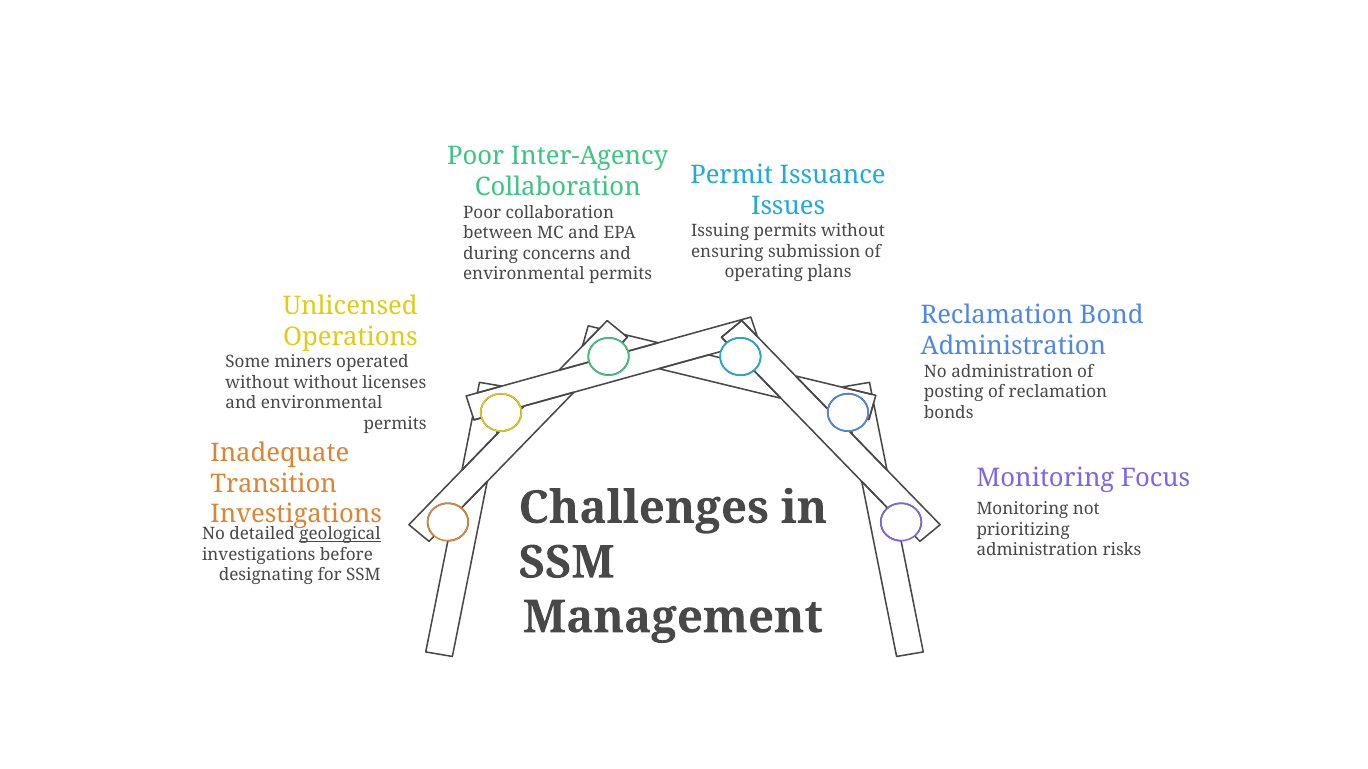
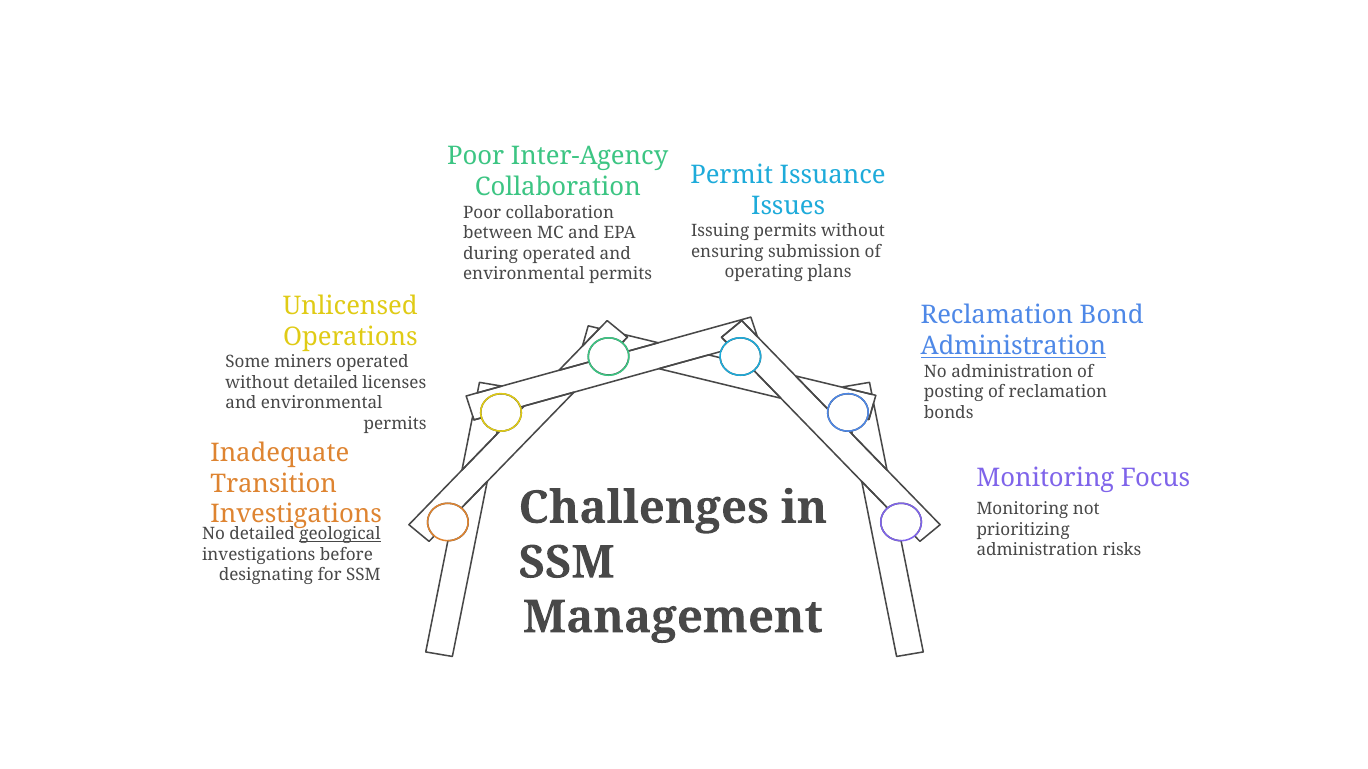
during concerns: concerns -> operated
Administration at (1013, 346) underline: none -> present
without without: without -> detailed
